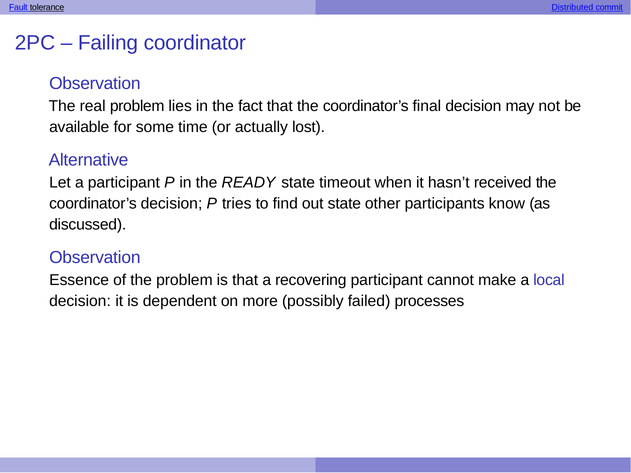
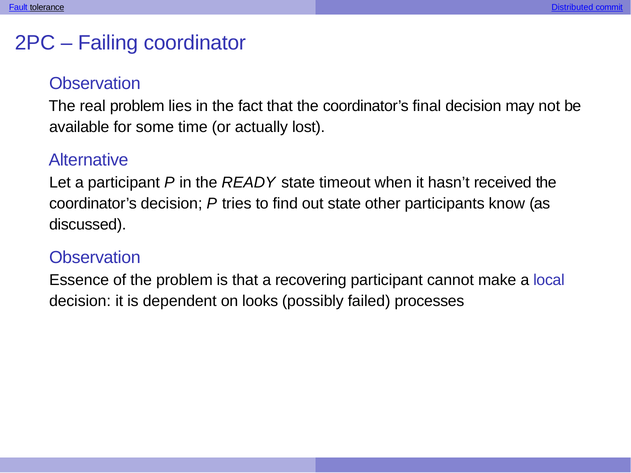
more: more -> looks
